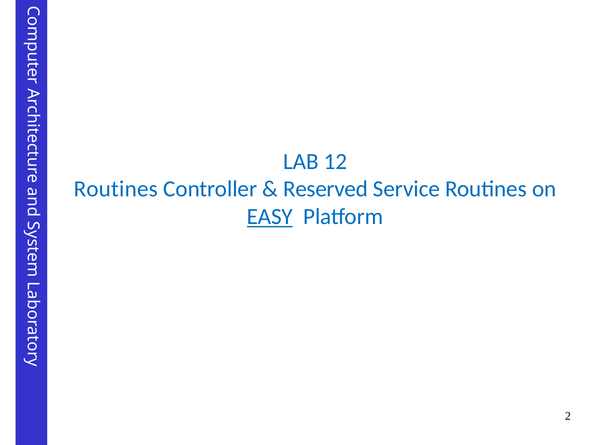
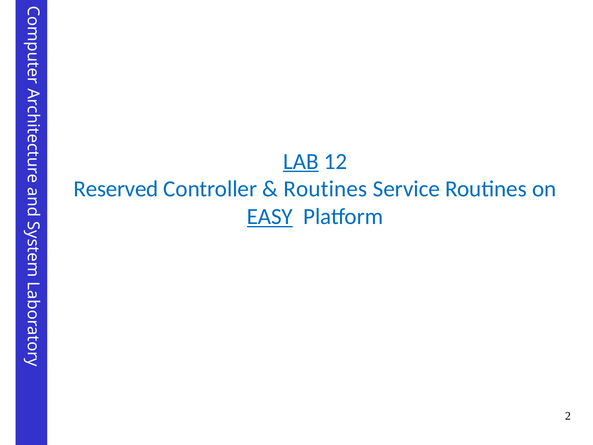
LAB underline: none -> present
Routines at (116, 189): Routines -> Reserved
Reserved at (326, 189): Reserved -> Routines
